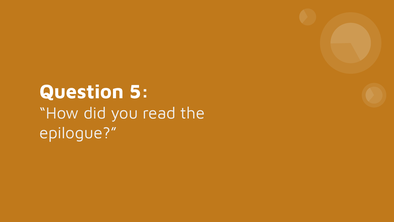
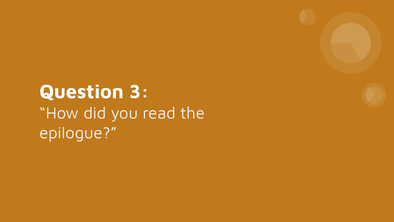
5: 5 -> 3
